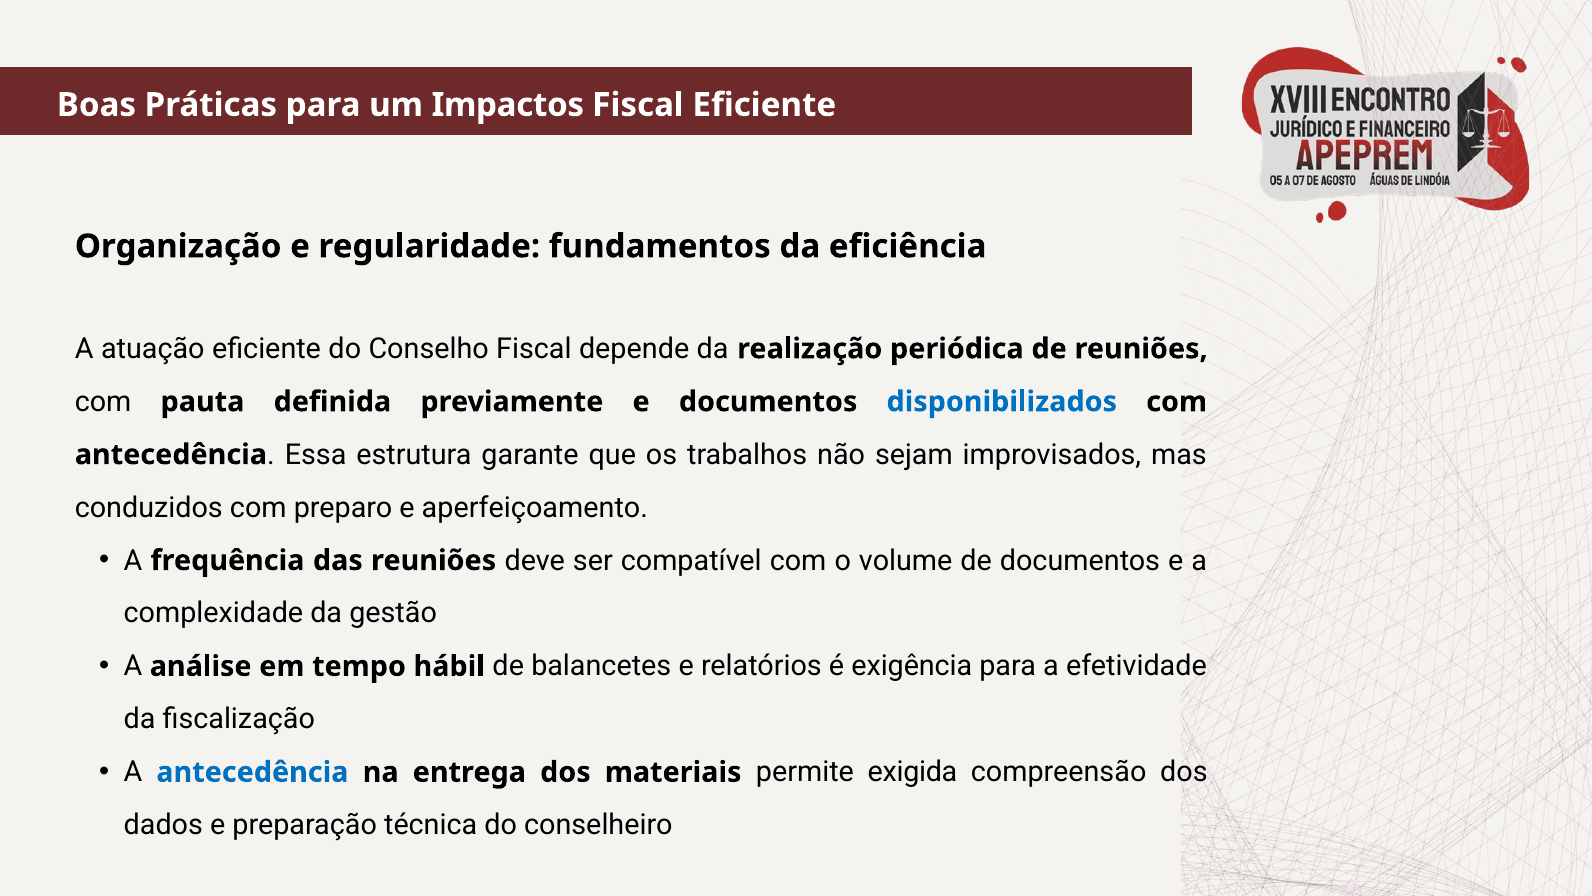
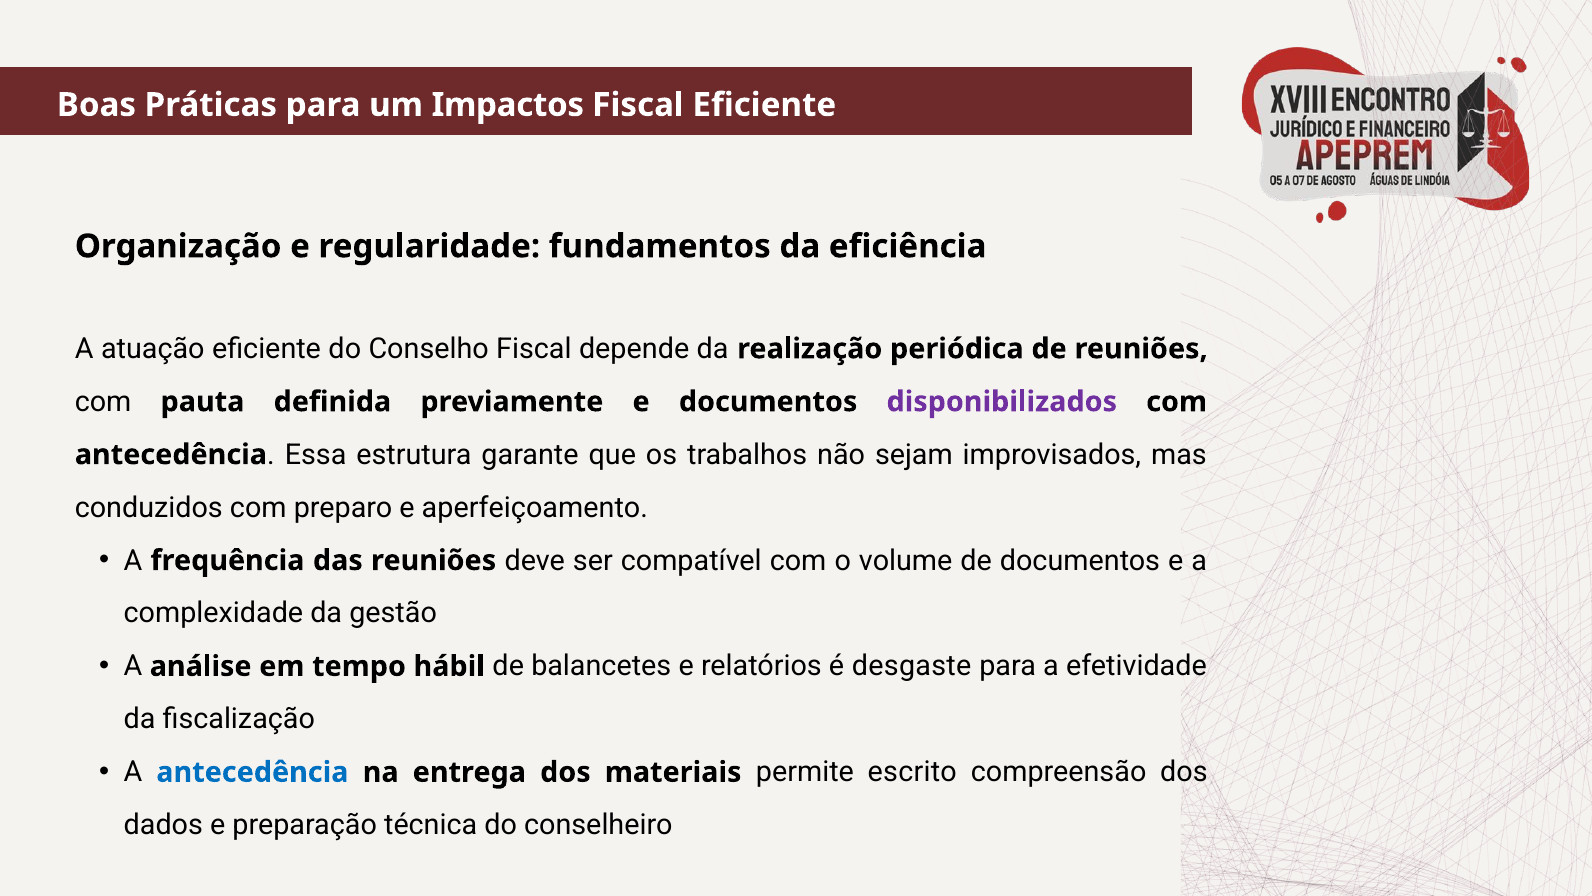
disponibilizados colour: blue -> purple
exigência: exigência -> desgaste
exigida: exigida -> escrito
